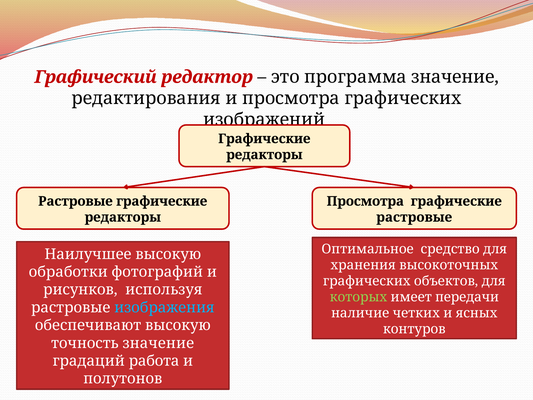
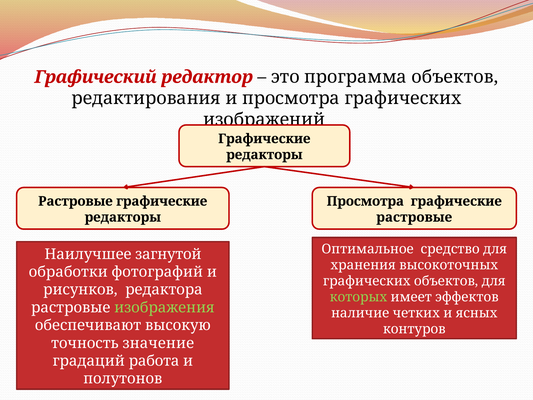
программа значение: значение -> объектов
Наилучшее высокую: высокую -> загнутой
используя: используя -> редактора
передачи: передачи -> эффектов
изображения colour: light blue -> light green
